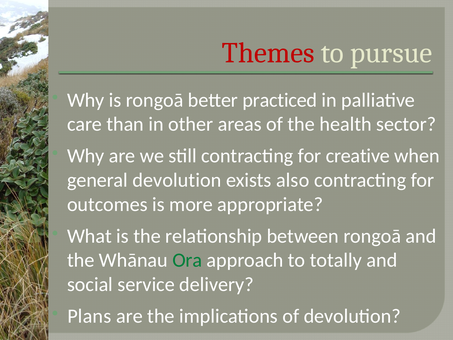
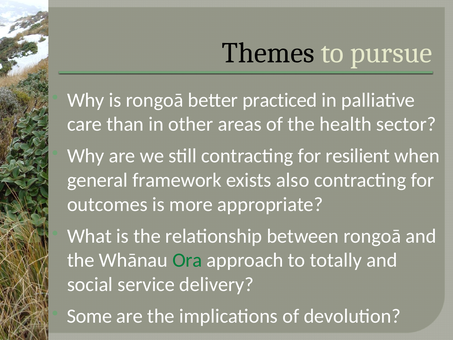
Themes colour: red -> black
creative: creative -> resilient
general devolution: devolution -> framework
Plans: Plans -> Some
